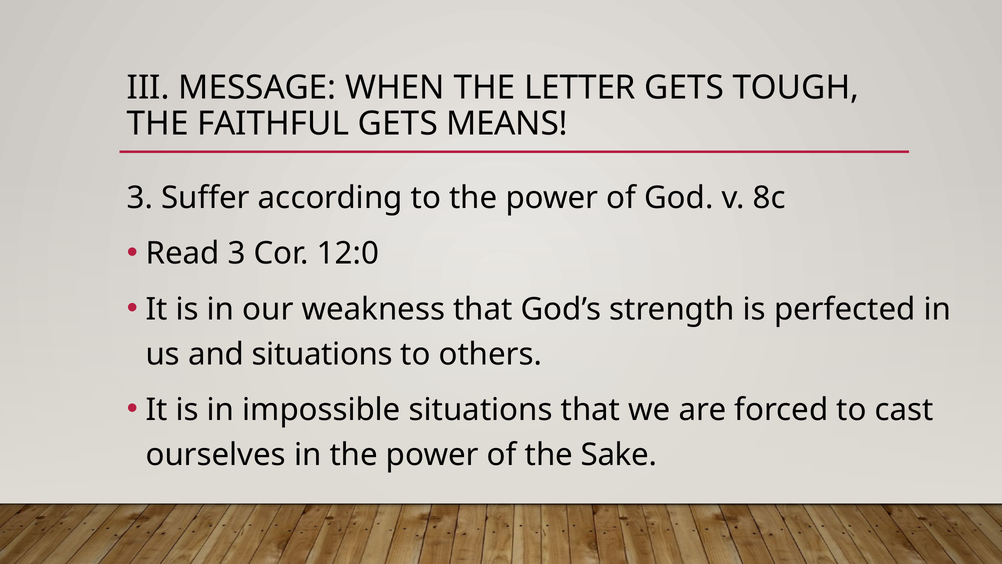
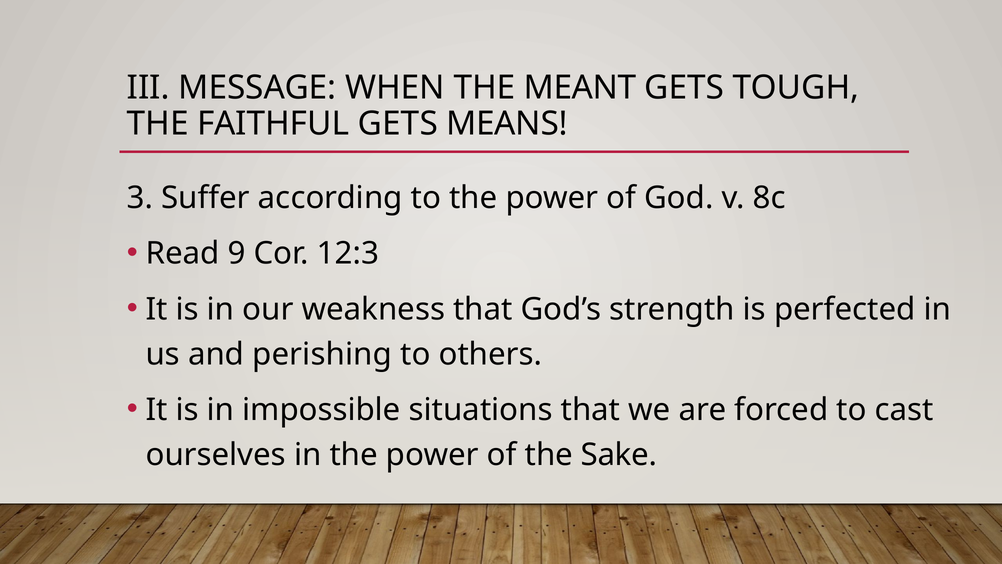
LETTER: LETTER -> MEANT
Read 3: 3 -> 9
12:0: 12:0 -> 12:3
and situations: situations -> perishing
